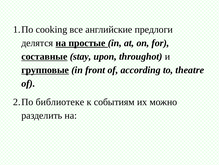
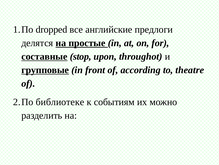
cooking: cooking -> dropped
stay: stay -> stop
